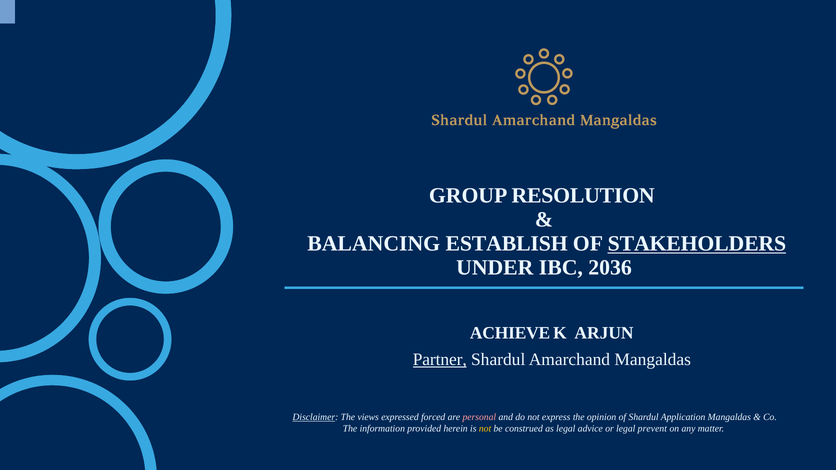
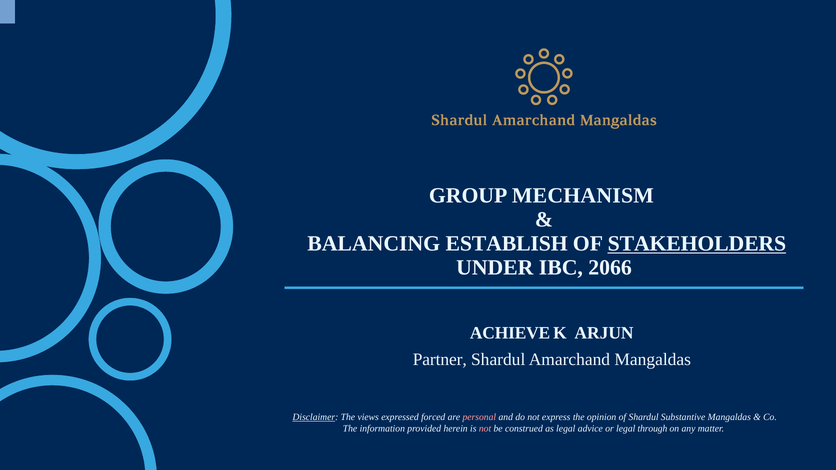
RESOLUTION: RESOLUTION -> MECHANISM
2036: 2036 -> 2066
Partner underline: present -> none
Application: Application -> Substantive
not at (485, 429) colour: yellow -> pink
prevent: prevent -> through
